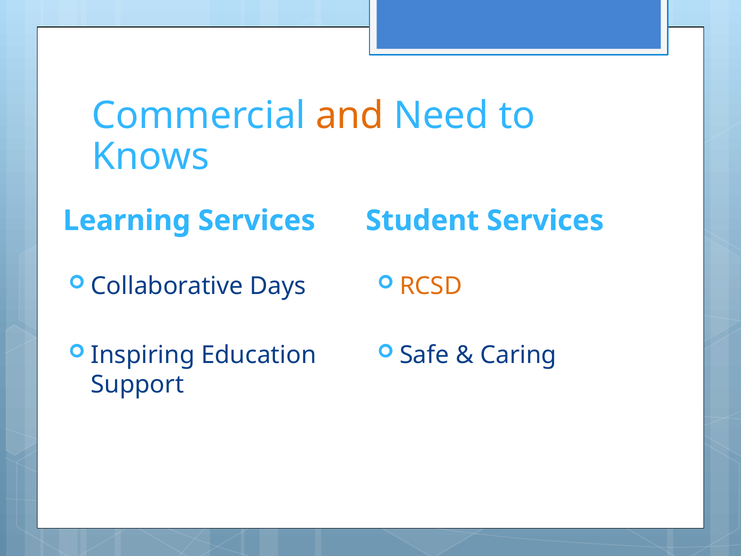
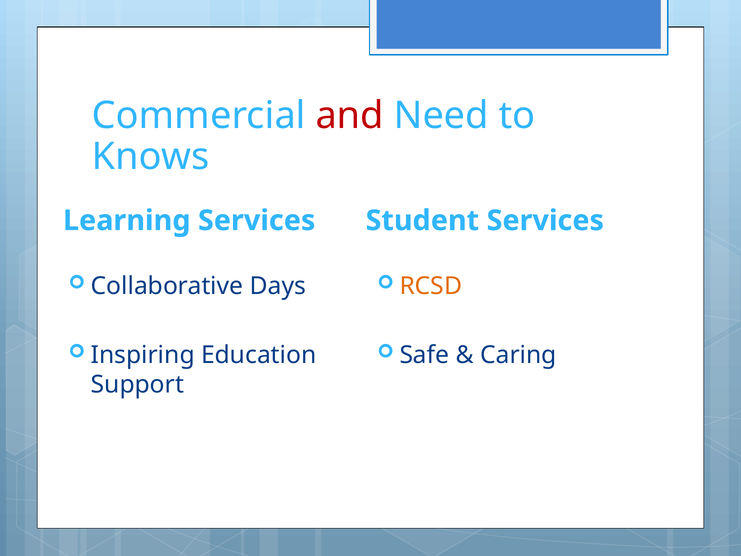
and colour: orange -> red
